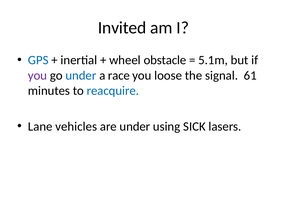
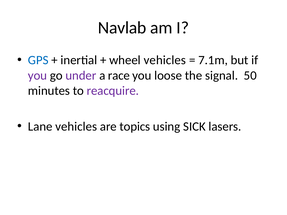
Invited: Invited -> Navlab
wheel obstacle: obstacle -> vehicles
5.1m: 5.1m -> 7.1m
under at (81, 76) colour: blue -> purple
61: 61 -> 50
reacquire colour: blue -> purple
are under: under -> topics
